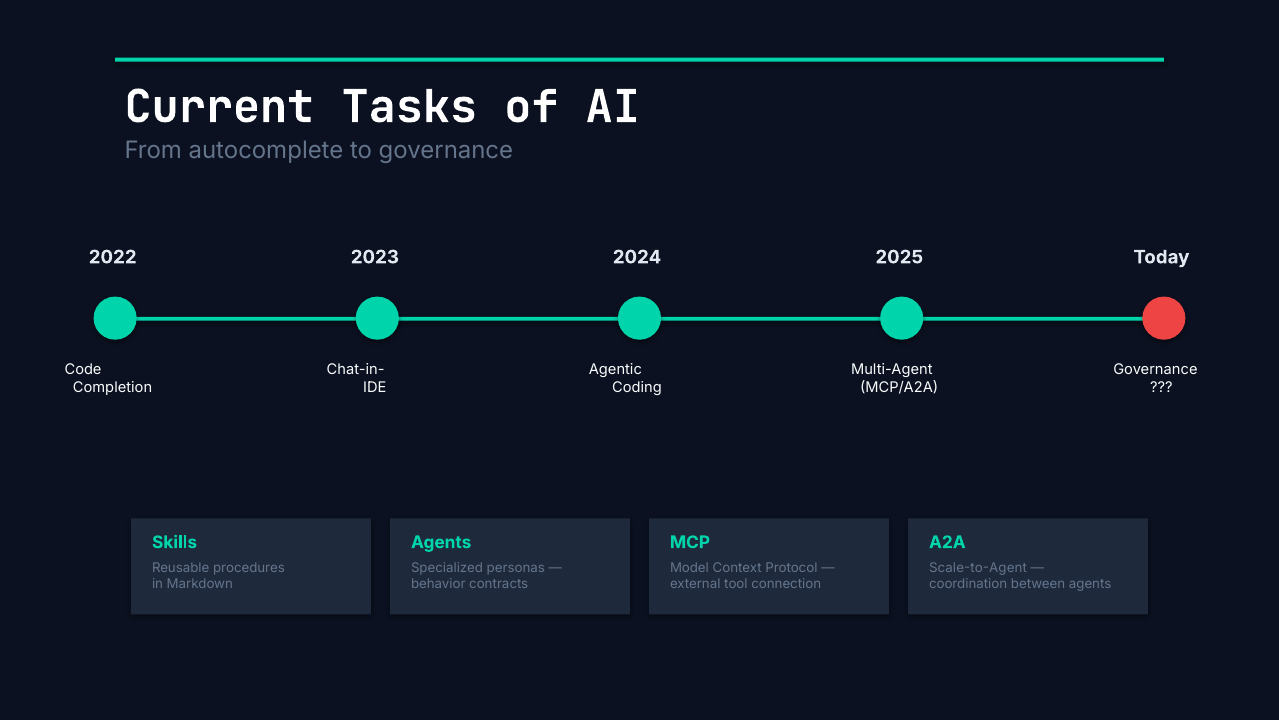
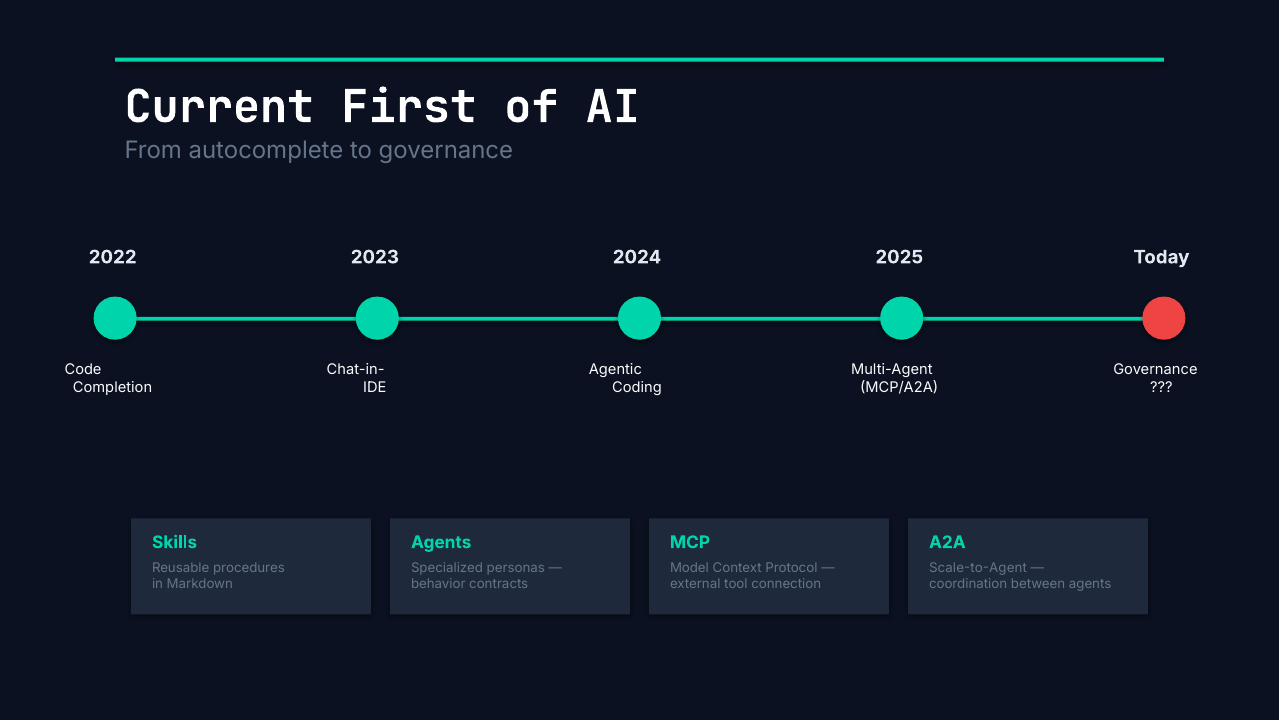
Tasks: Tasks -> First
